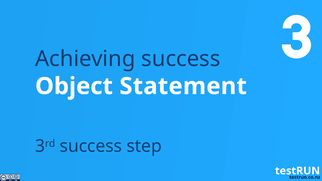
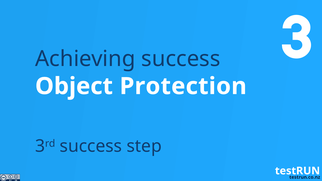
Statement: Statement -> Protection
